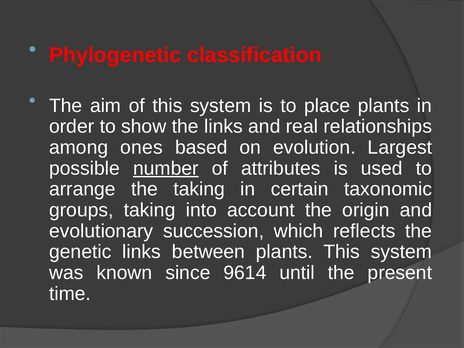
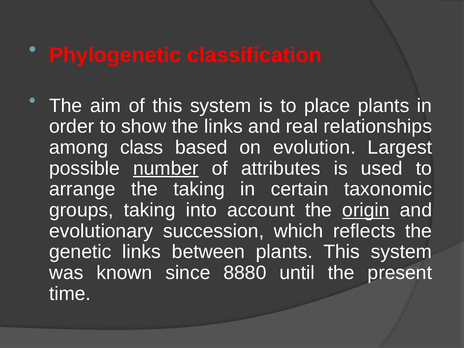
ones: ones -> class
origin underline: none -> present
9614: 9614 -> 8880
